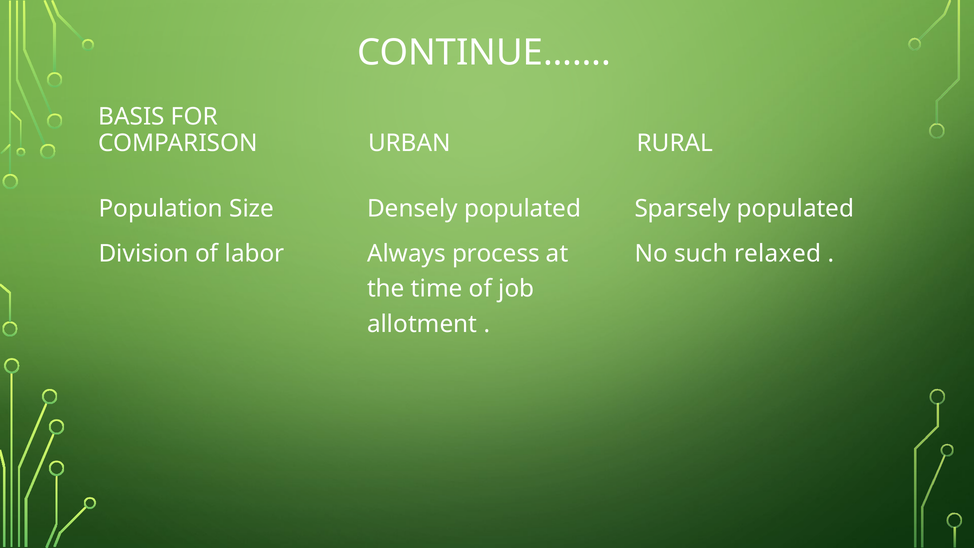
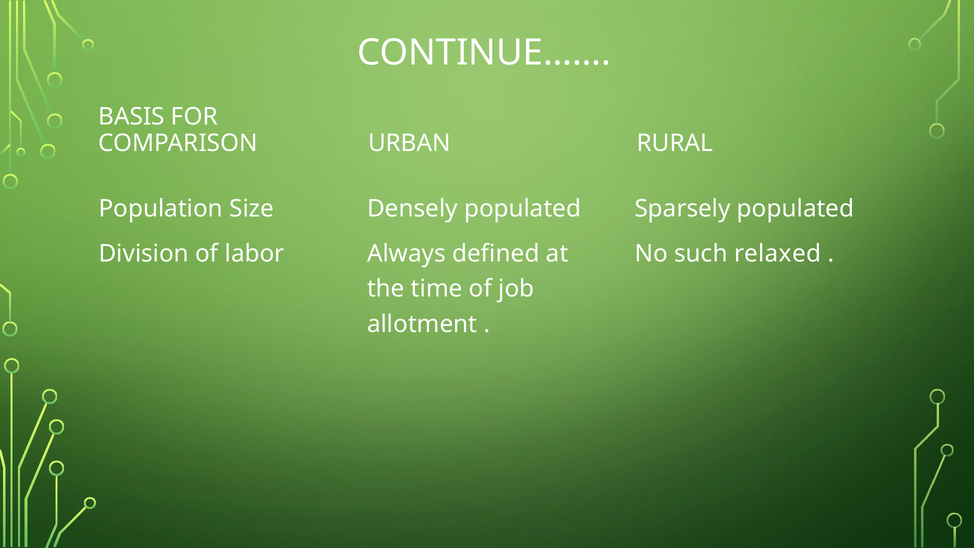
process: process -> defined
